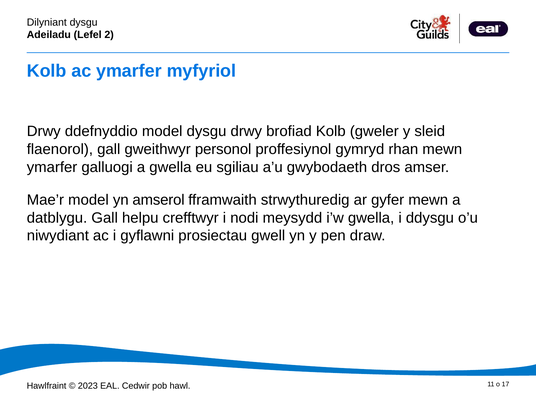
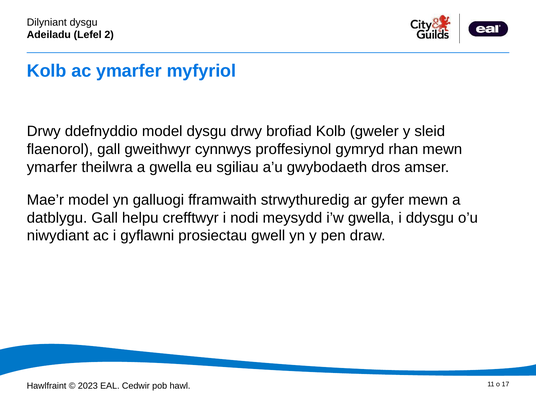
personol: personol -> cynnwys
galluogi: galluogi -> theilwra
amserol: amserol -> galluogi
